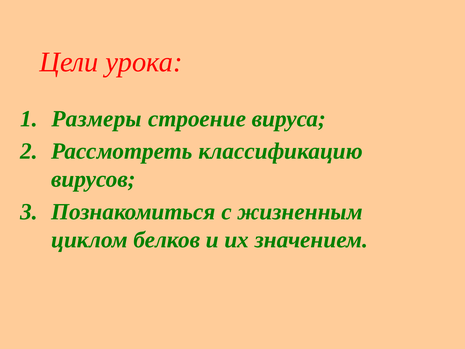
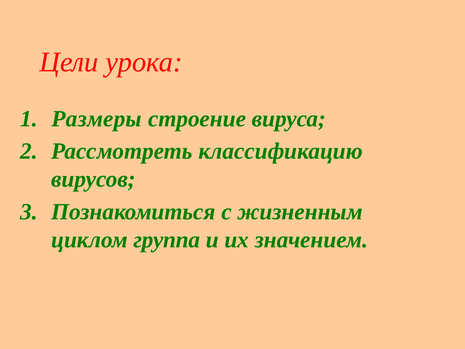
белков: белков -> группа
